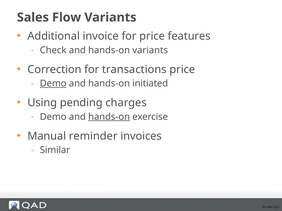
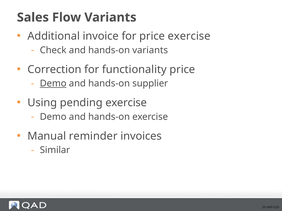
price features: features -> exercise
transactions: transactions -> functionality
initiated: initiated -> supplier
pending charges: charges -> exercise
hands-on at (109, 117) underline: present -> none
